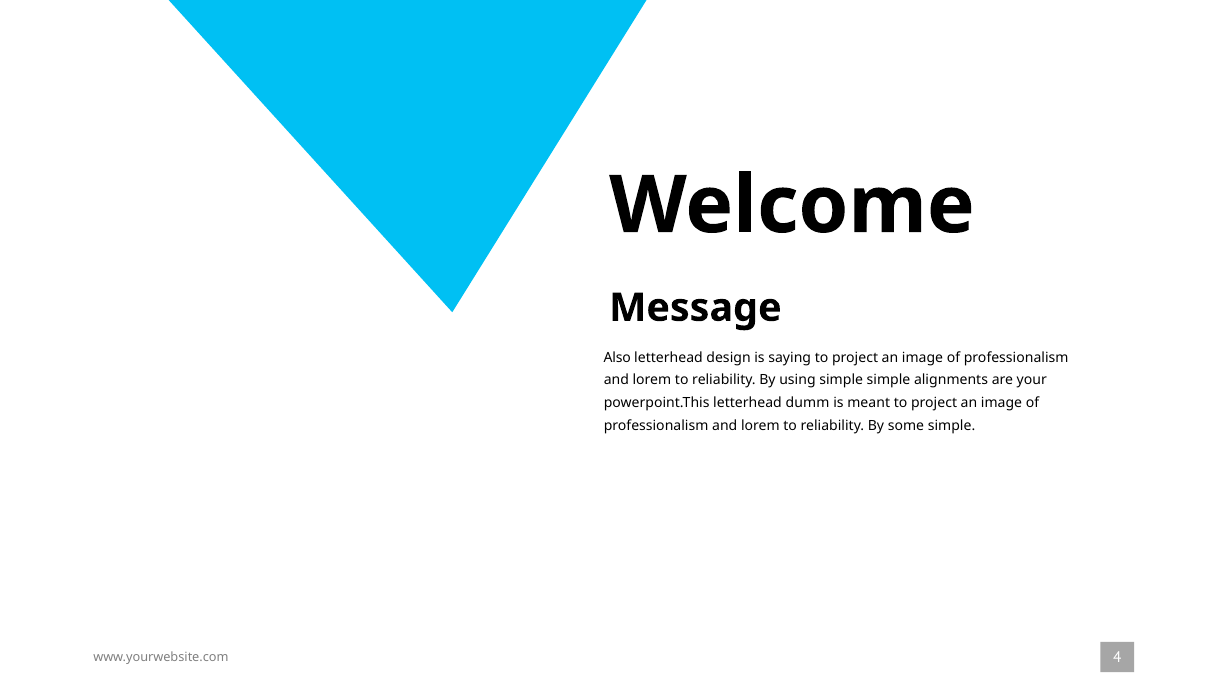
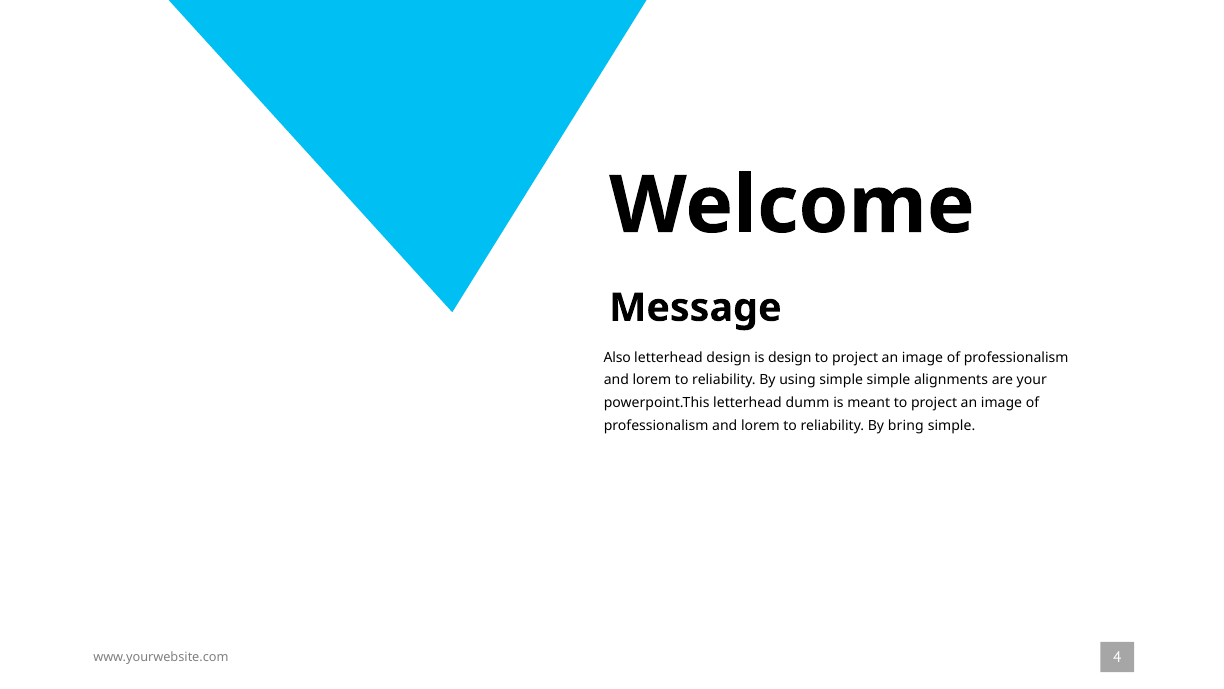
is saying: saying -> design
some: some -> bring
